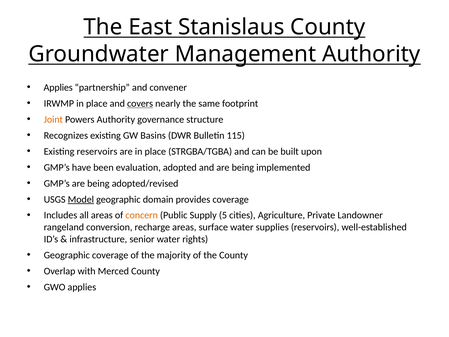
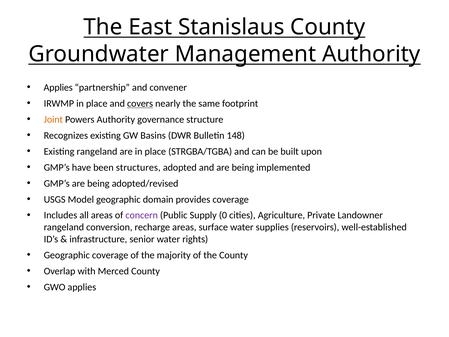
115: 115 -> 148
Existing reservoirs: reservoirs -> rangeland
evaluation: evaluation -> structures
Model underline: present -> none
concern colour: orange -> purple
5: 5 -> 0
